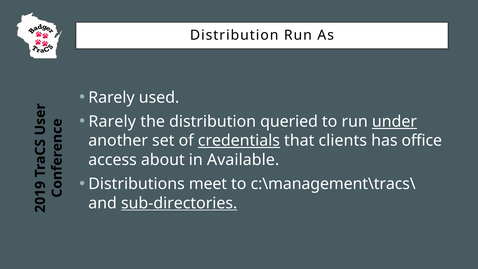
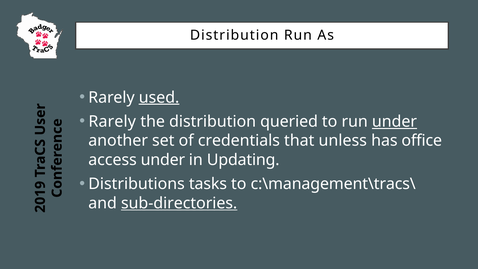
used underline: none -> present
credentials underline: present -> none
clients: clients -> unless
access about: about -> under
Available: Available -> Updating
meet: meet -> tasks
